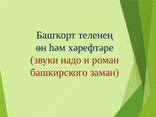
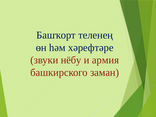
надо: надо -> нёбу
роман: роман -> армия
